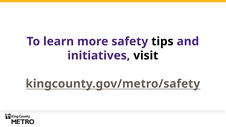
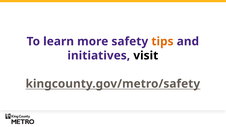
tips colour: black -> orange
